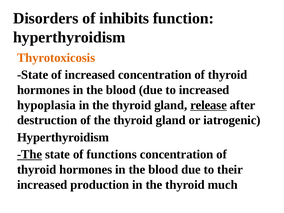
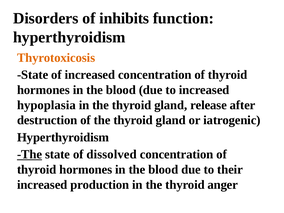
release underline: present -> none
functions: functions -> dissolved
much: much -> anger
